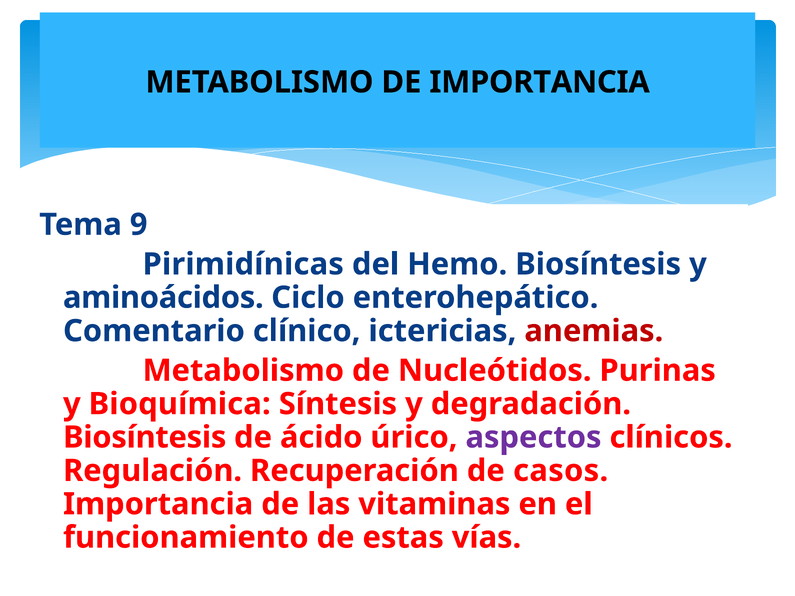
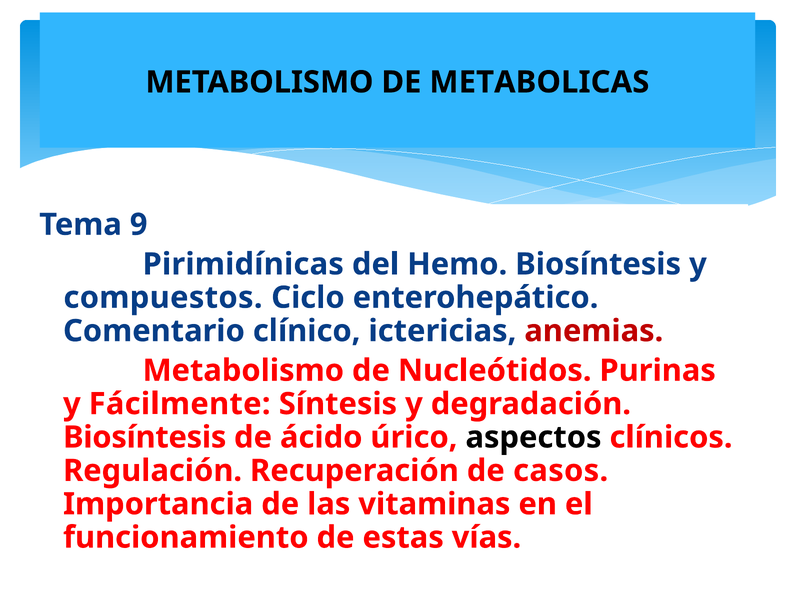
DE IMPORTANCIA: IMPORTANCIA -> METABOLICAS
aminoácidos: aminoácidos -> compuestos
Bioquímica: Bioquímica -> Fácilmente
aspectos colour: purple -> black
